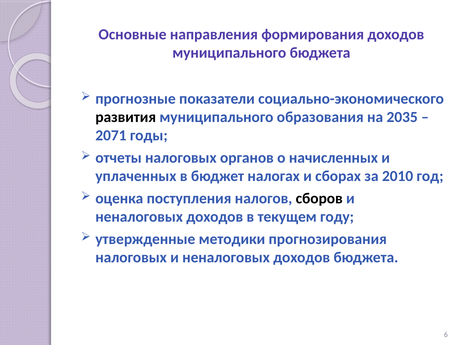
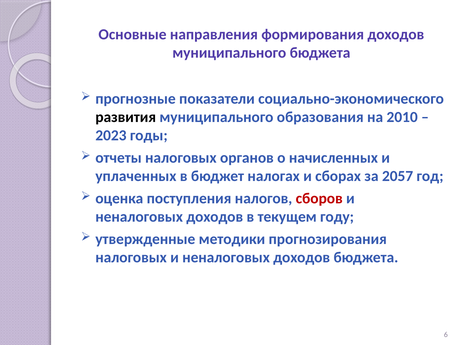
2035: 2035 -> 2010
2071: 2071 -> 2023
2010: 2010 -> 2057
сборов colour: black -> red
